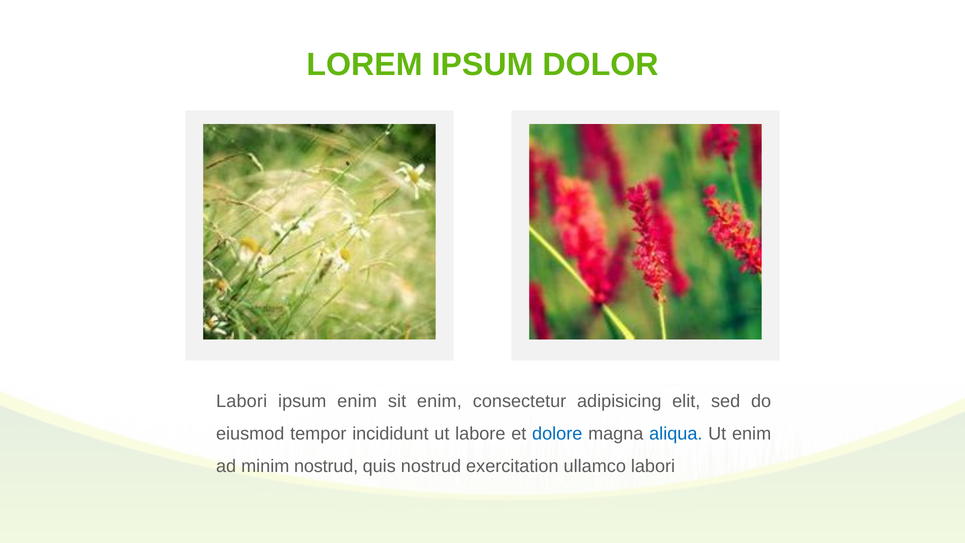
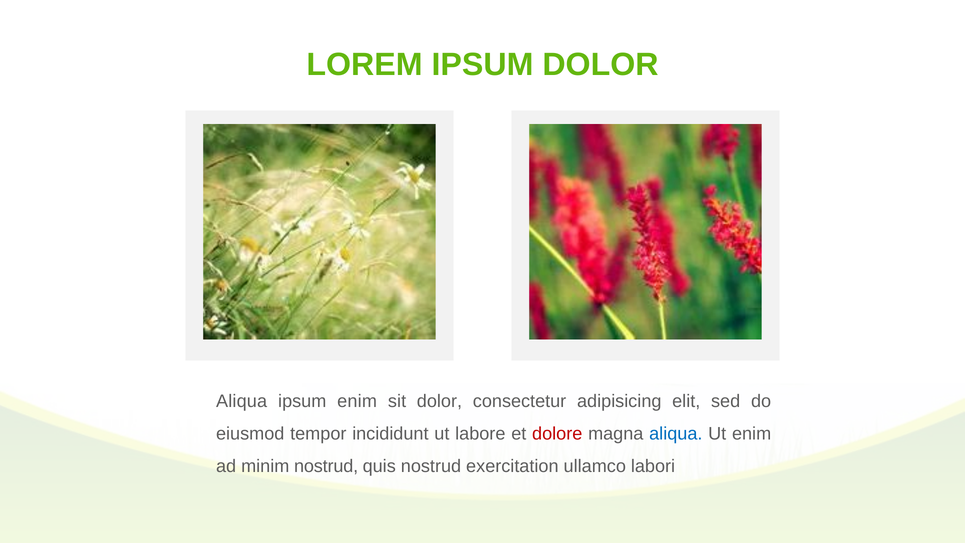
Labori at (242, 401): Labori -> Aliqua
sit enim: enim -> dolor
dolore colour: blue -> red
